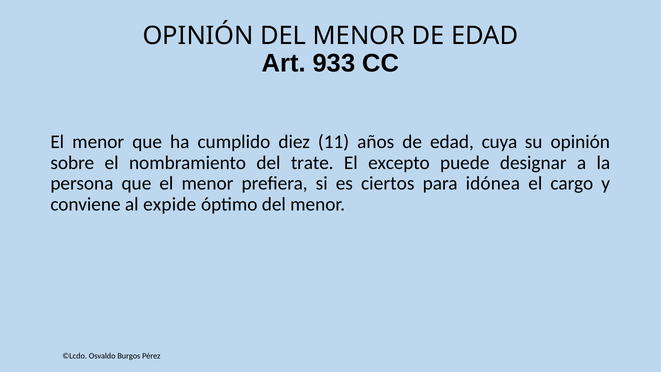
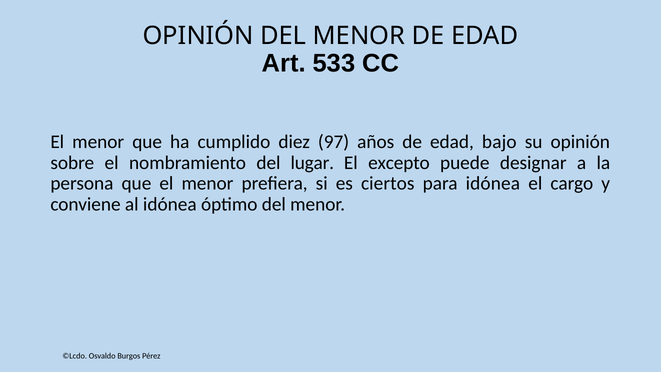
933: 933 -> 533
11: 11 -> 97
cuya: cuya -> bajo
trate: trate -> lugar
al expide: expide -> idónea
